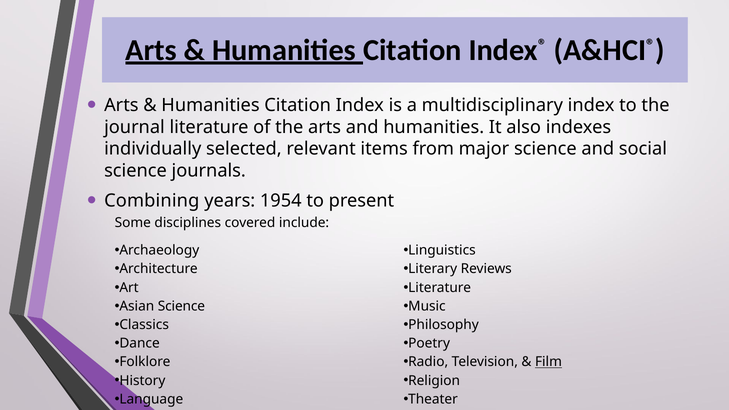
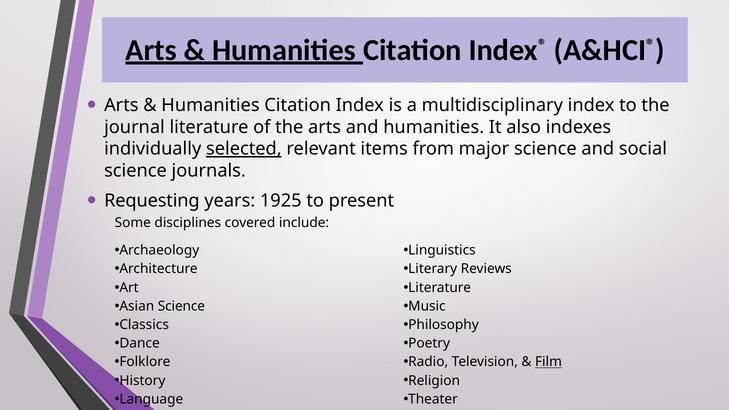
selected underline: none -> present
Combining: Combining -> Requesting
1954: 1954 -> 1925
